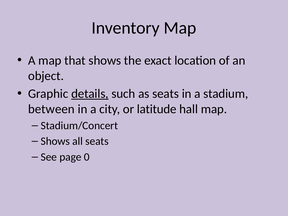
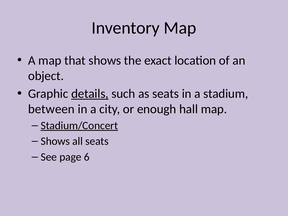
latitude: latitude -> enough
Stadium/Concert underline: none -> present
0: 0 -> 6
